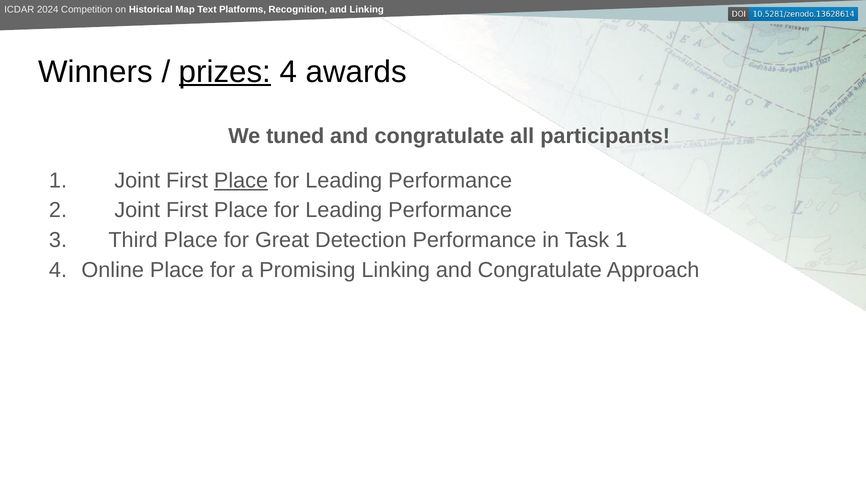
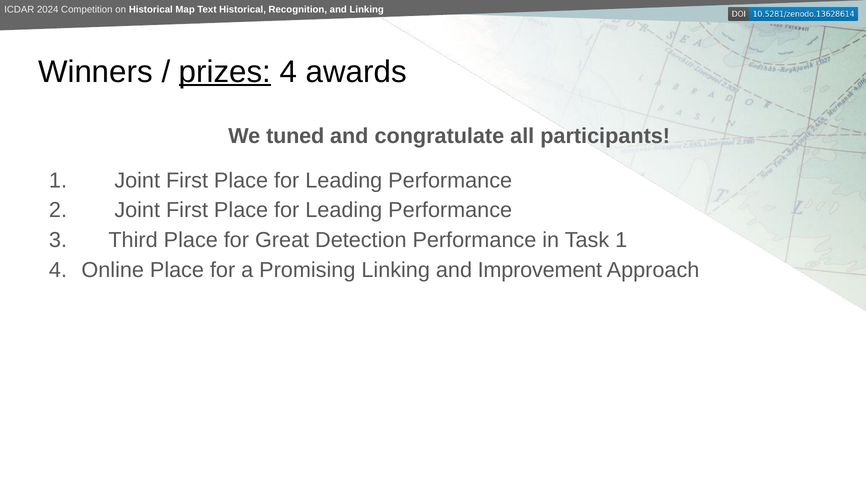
Platforms at (243, 10): Platforms -> Historical
Place at (241, 180) underline: present -> none
Linking and Congratulate: Congratulate -> Improvement
